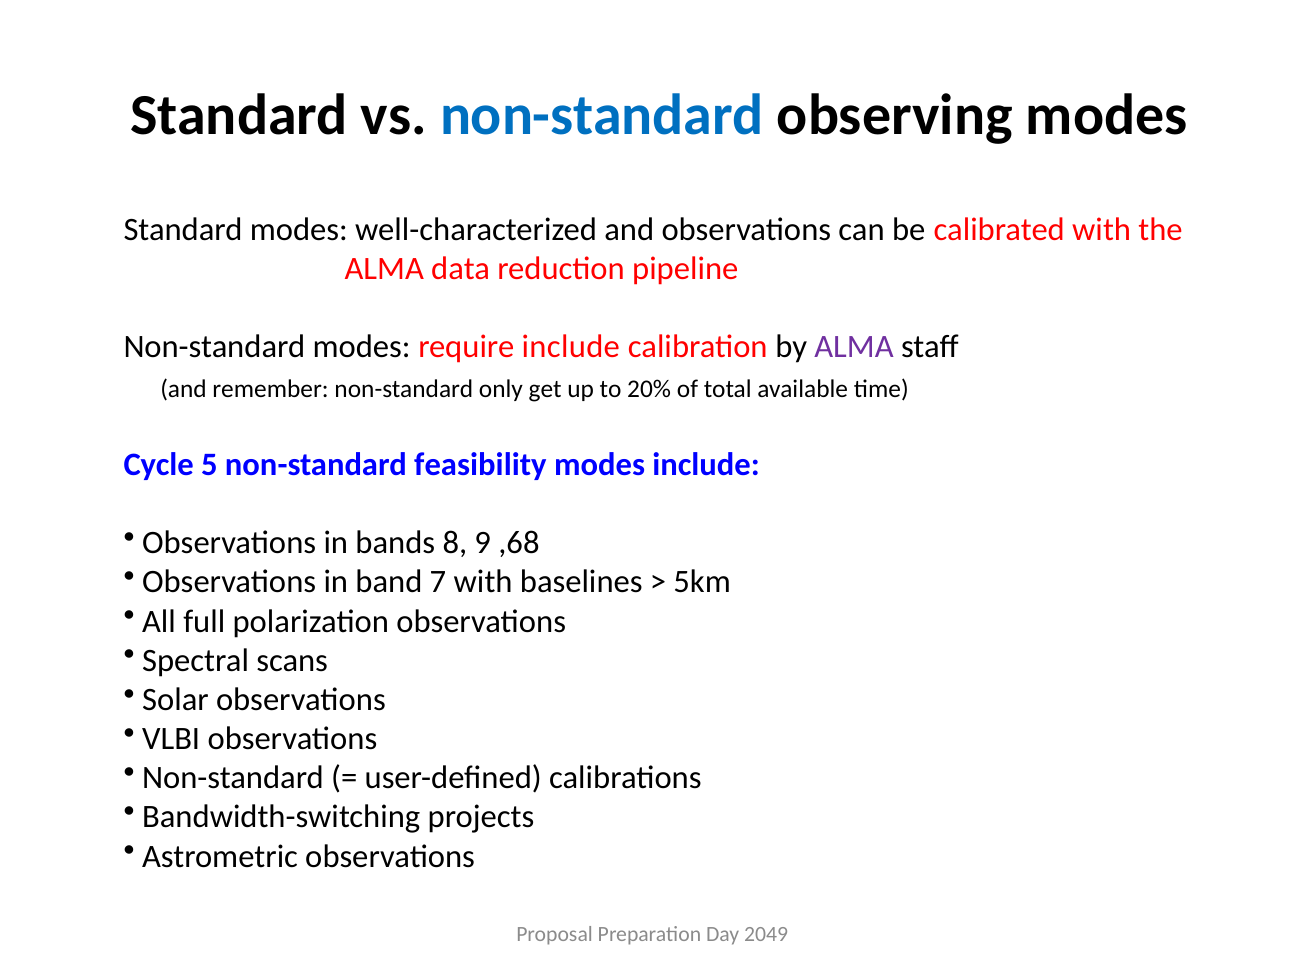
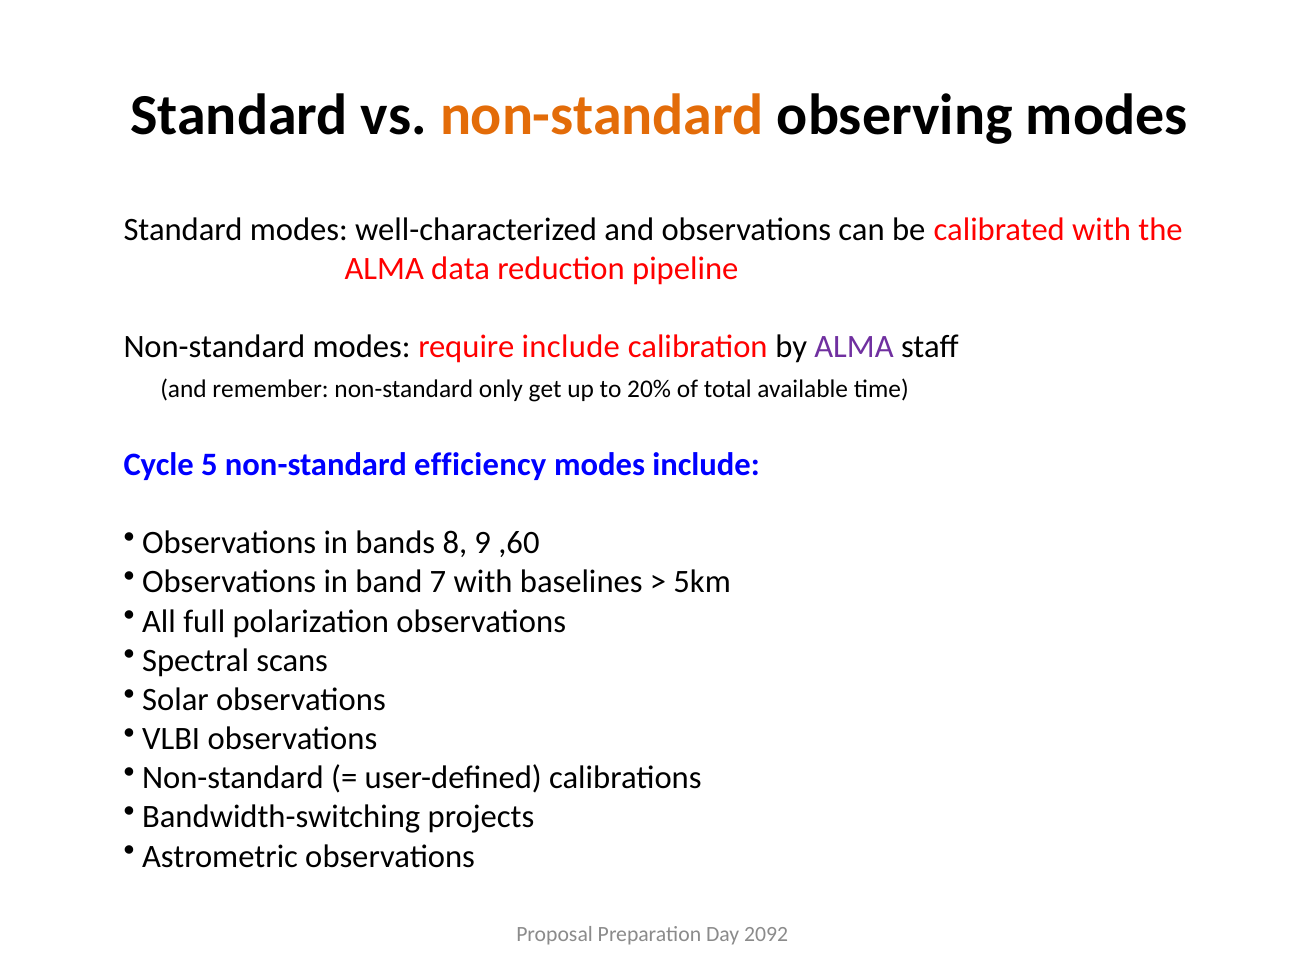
non-standard at (602, 116) colour: blue -> orange
feasibility: feasibility -> efficiency
,68: ,68 -> ,60
2049: 2049 -> 2092
